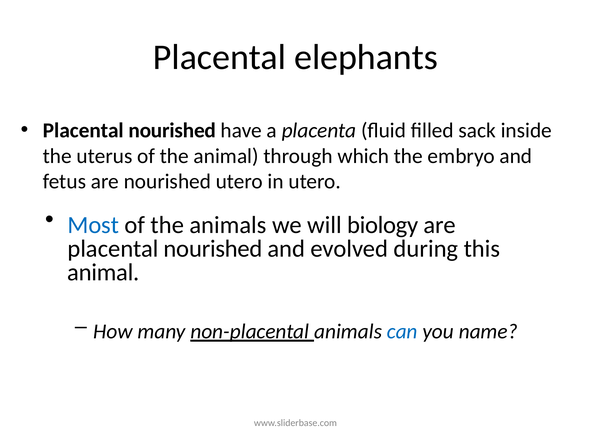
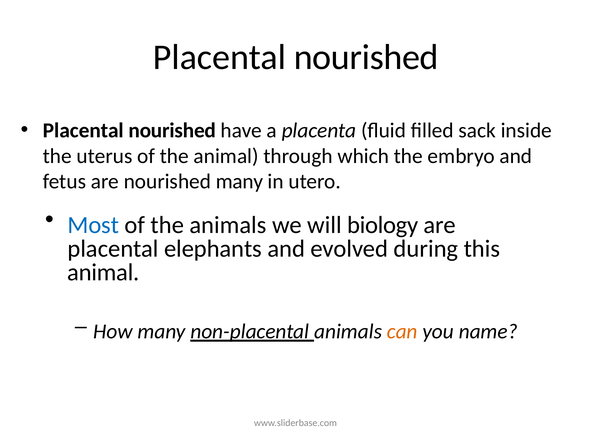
elephants at (366, 57): elephants -> nourished
nourished utero: utero -> many
nourished at (213, 249): nourished -> elephants
can colour: blue -> orange
